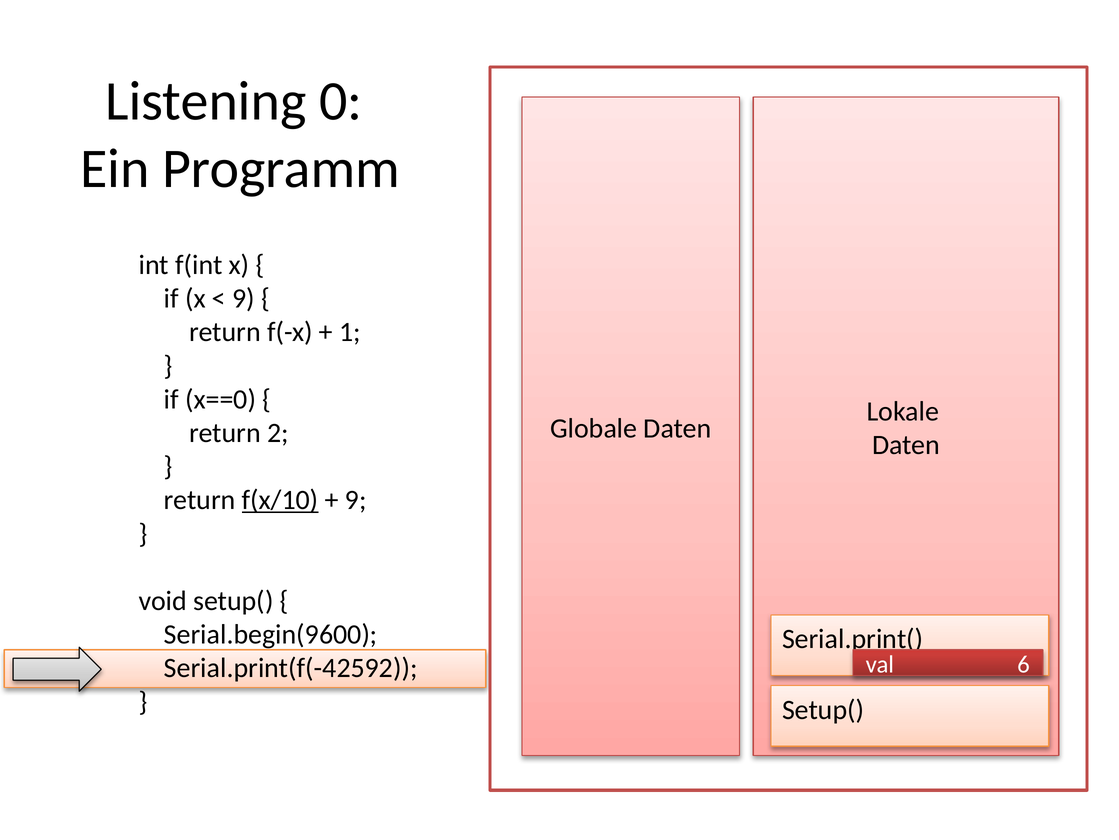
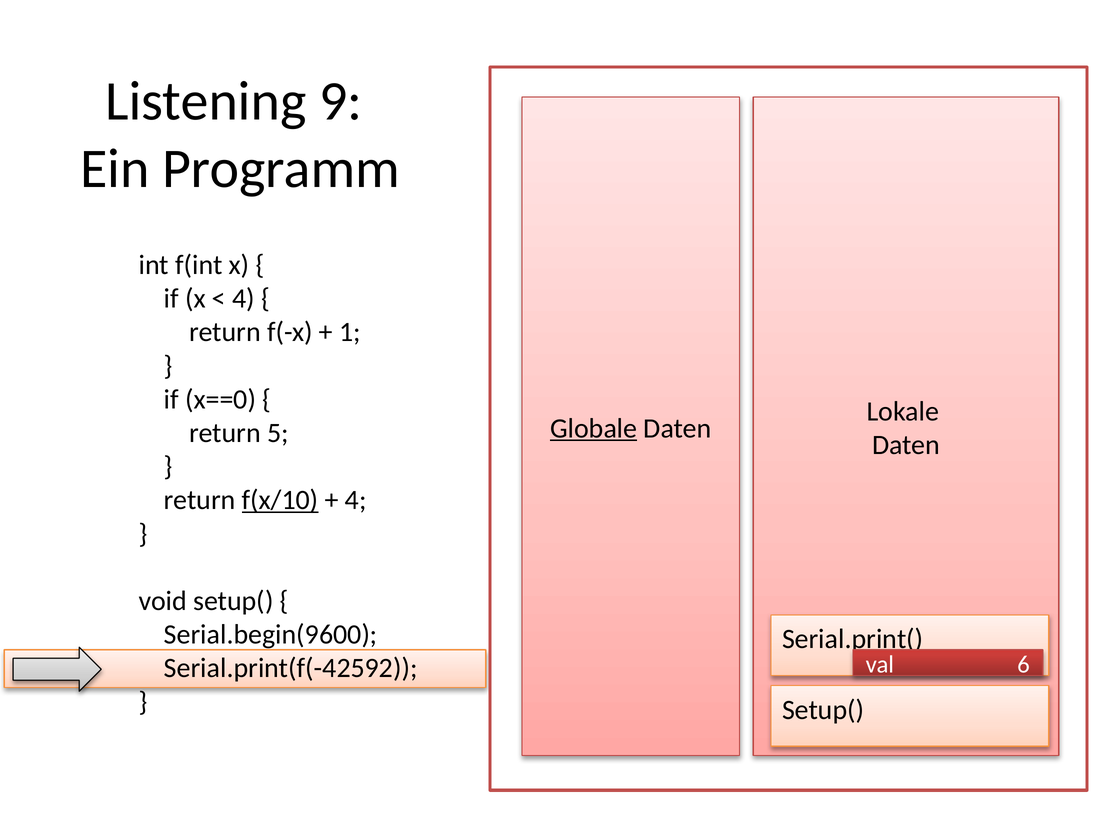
0: 0 -> 9
9 at (244, 298): 9 -> 4
Globale at (594, 428) underline: none -> present
2: 2 -> 5
9 at (356, 500): 9 -> 4
